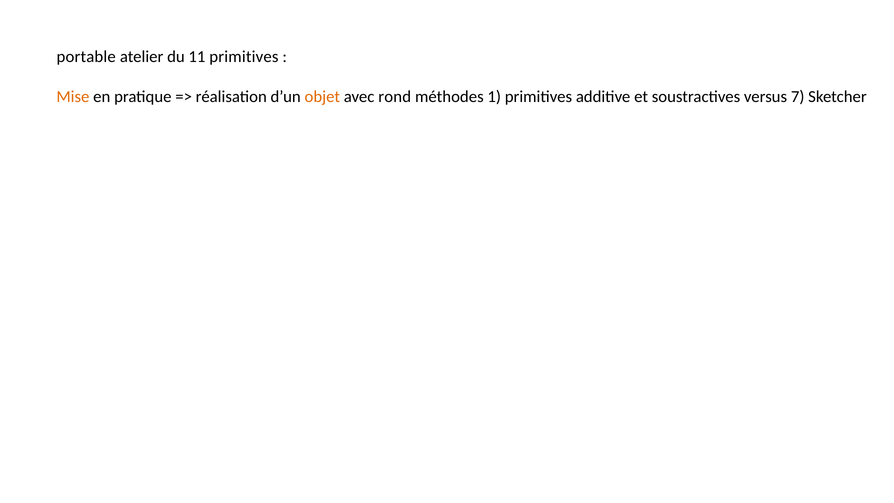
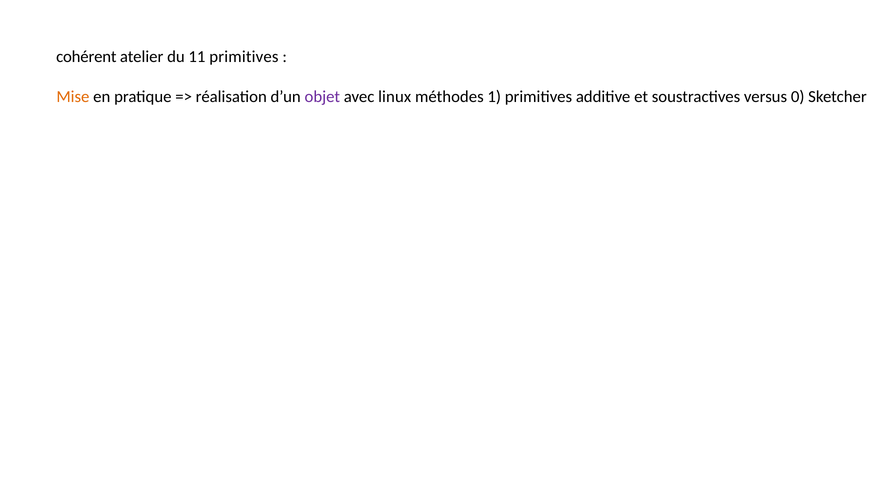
portable: portable -> cohérent
objet colour: orange -> purple
rond: rond -> linux
7: 7 -> 0
